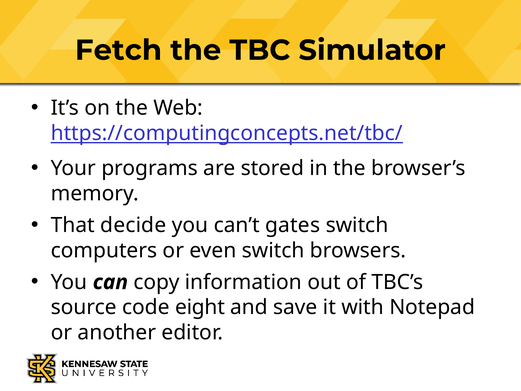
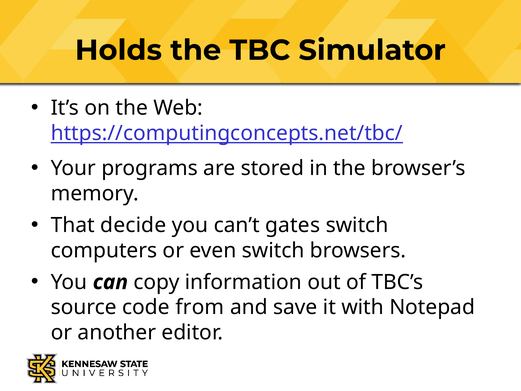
Fetch: Fetch -> Holds
eight: eight -> from
